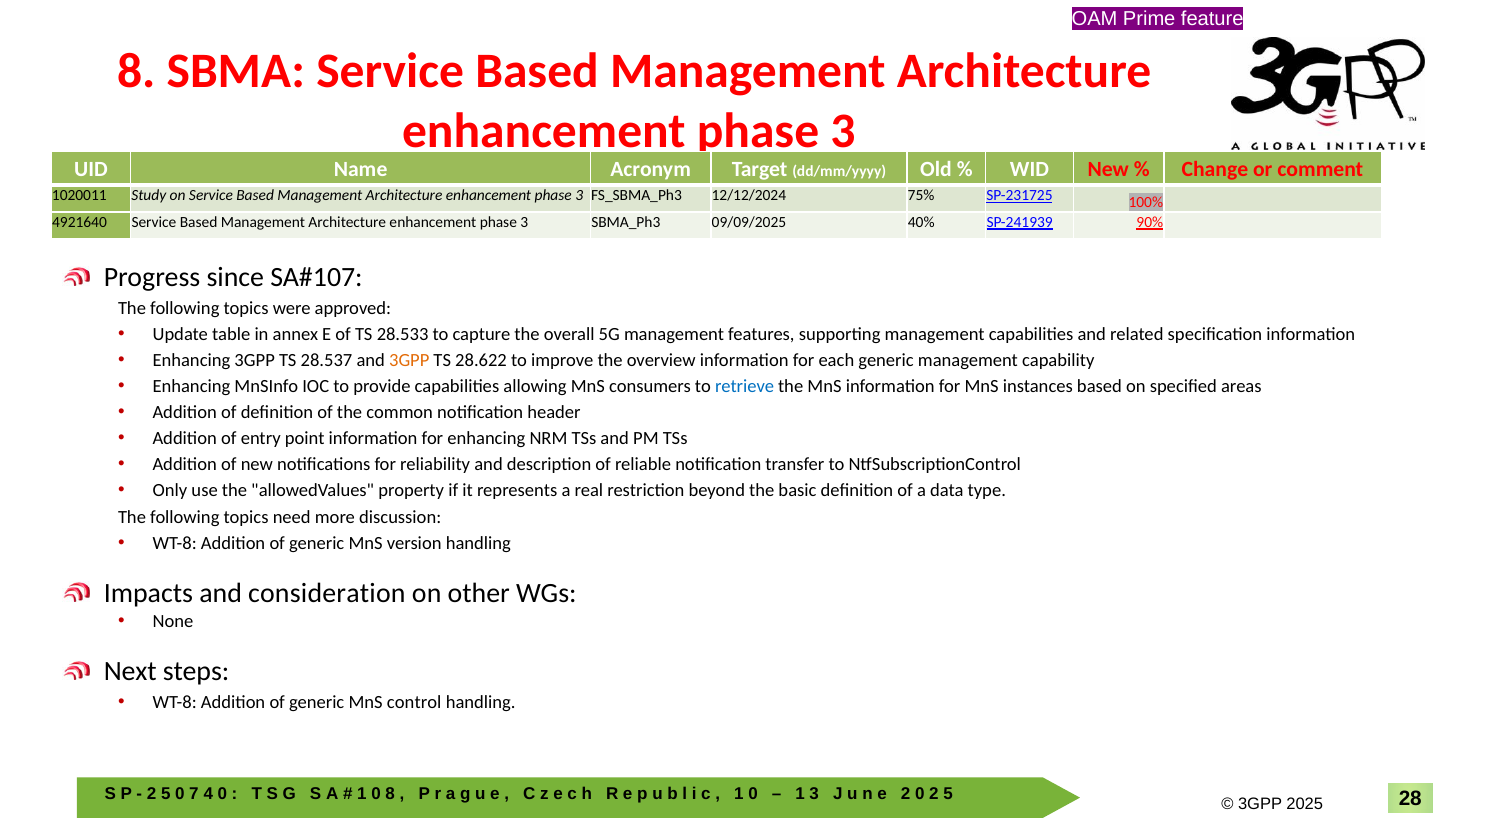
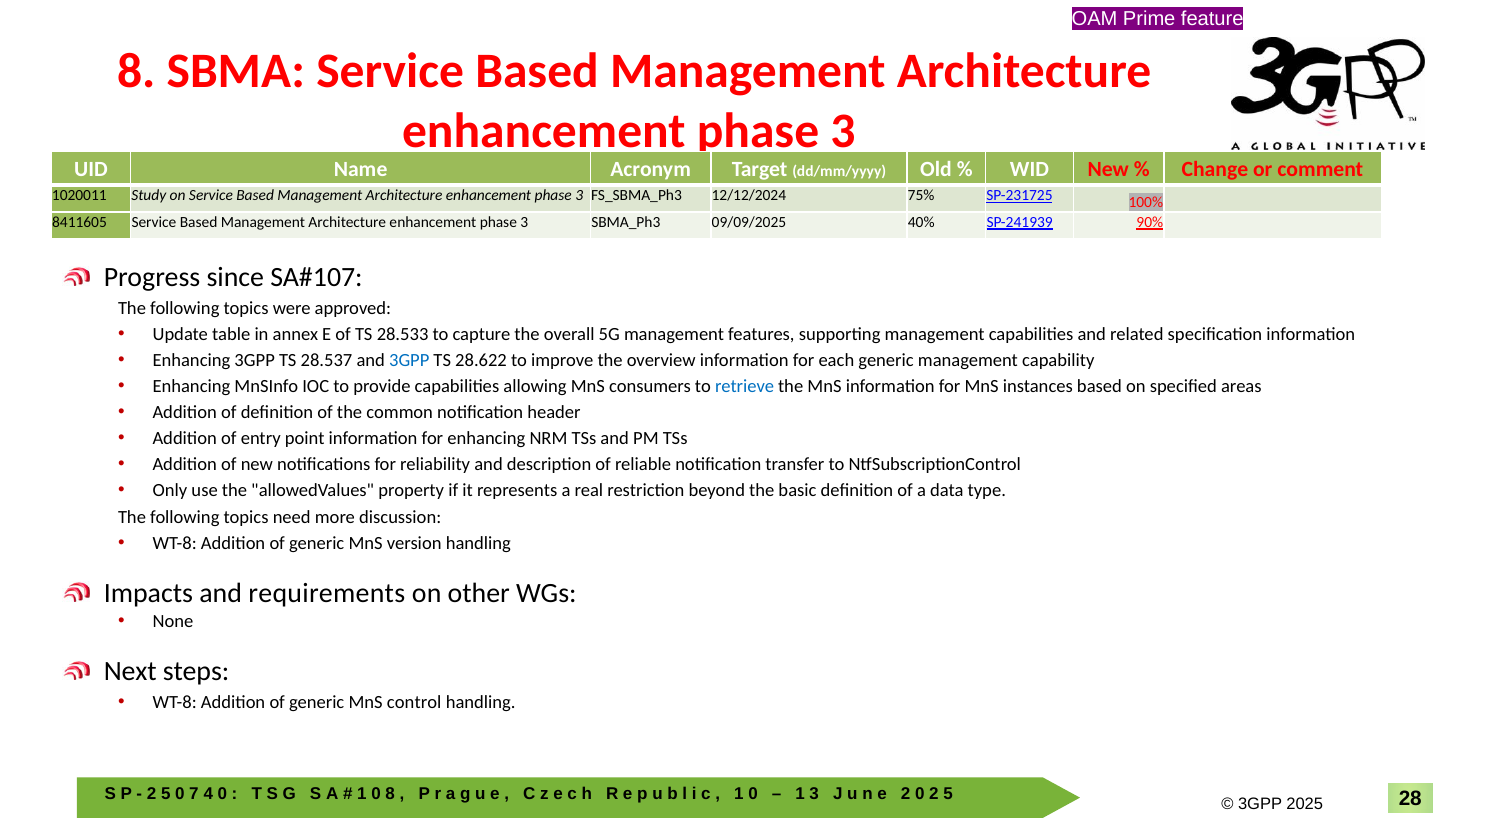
4921640: 4921640 -> 8411605
3GPP at (409, 361) colour: orange -> blue
consideration: consideration -> requirements
